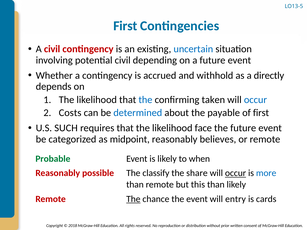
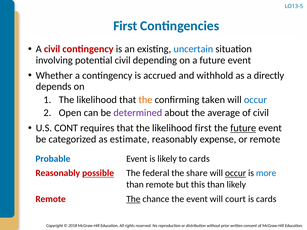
the at (145, 100) colour: blue -> orange
Costs: Costs -> Open
determined colour: blue -> purple
payable: payable -> average
of first: first -> civil
SUCH: SUCH -> CONT
likelihood face: face -> first
future at (243, 128) underline: none -> present
midpoint: midpoint -> estimate
believes: believes -> expense
Probable colour: green -> blue
to when: when -> cards
possible underline: none -> present
classify: classify -> federal
entry: entry -> court
